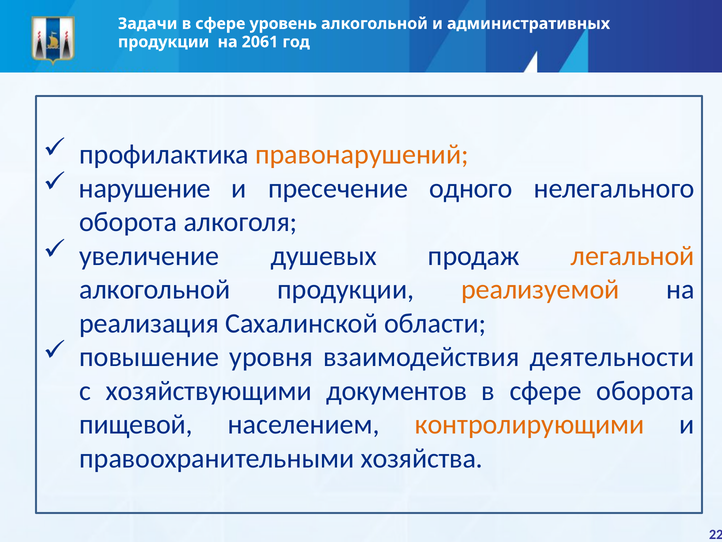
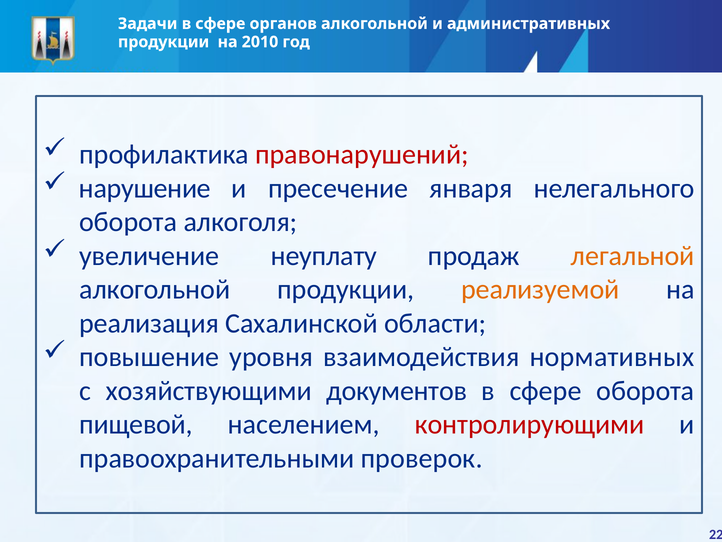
уровень: уровень -> органов
2061: 2061 -> 2010
правонарушений colour: orange -> red
одного: одного -> января
душевых: душевых -> неуплату
деятельности: деятельности -> нормативных
контролирующими colour: orange -> red
хозяйства: хозяйства -> проверок
